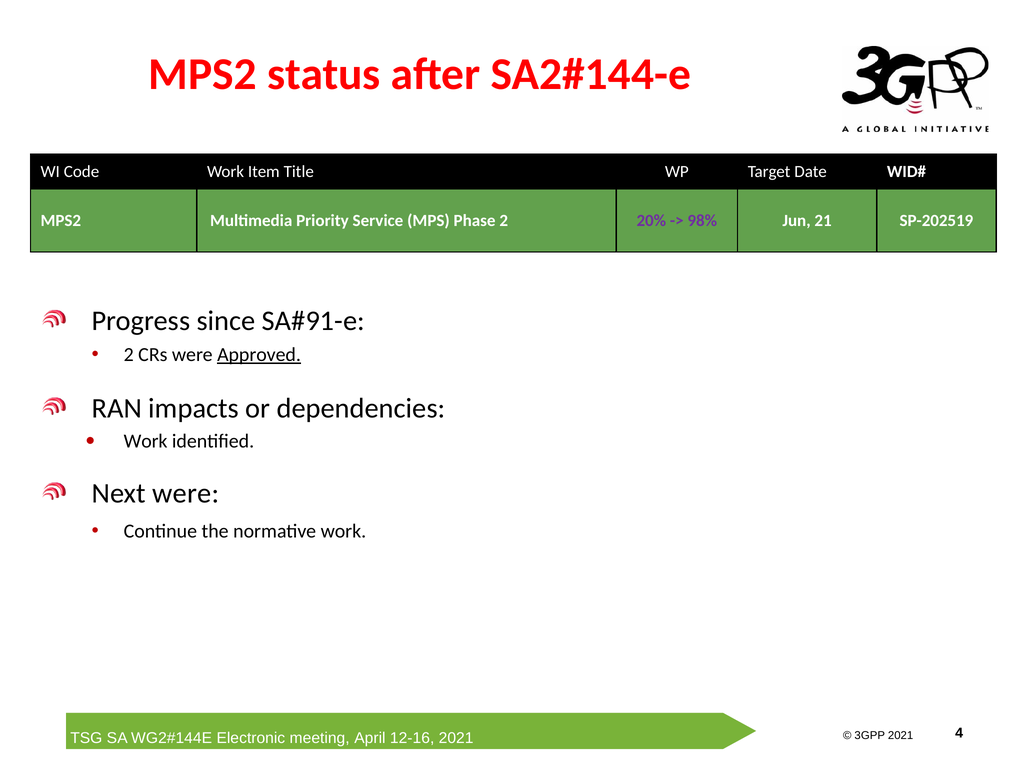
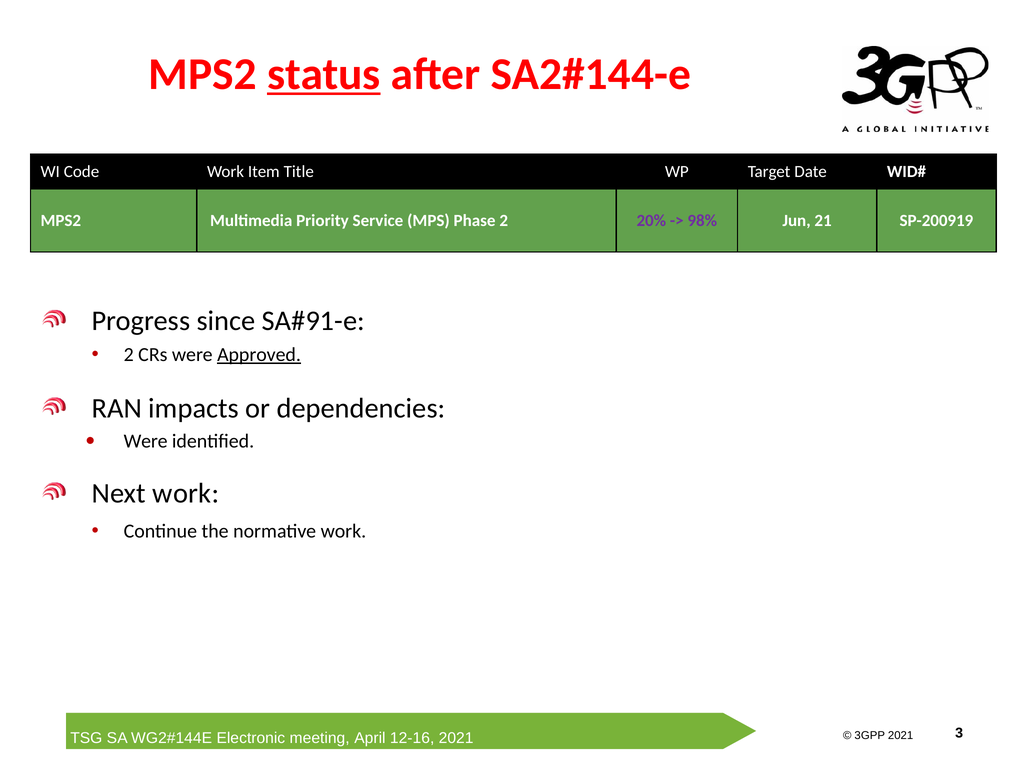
status underline: none -> present
SP-202519: SP-202519 -> SP-200919
Work at (146, 441): Work -> Were
Next were: were -> work
4: 4 -> 3
